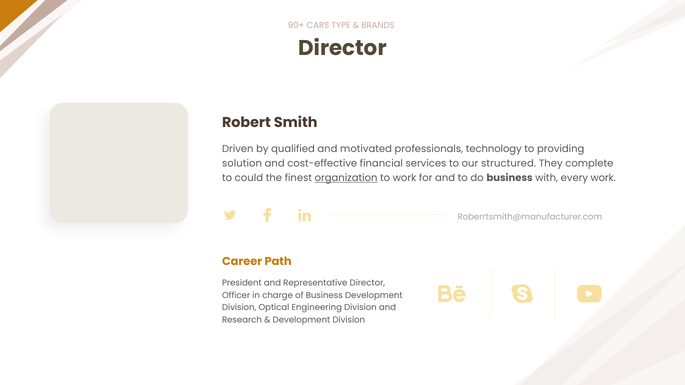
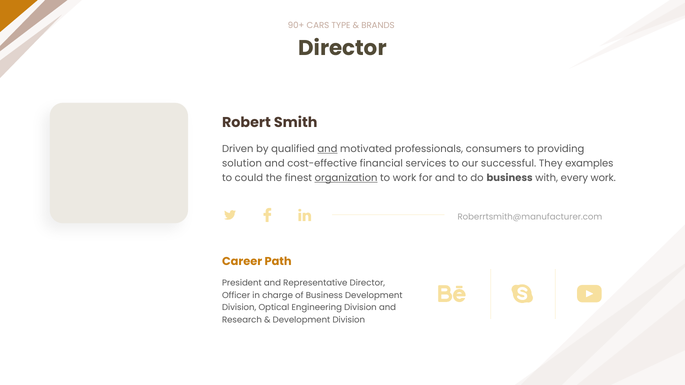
and at (327, 149) underline: none -> present
technology: technology -> consumers
structured: structured -> successful
complete: complete -> examples
